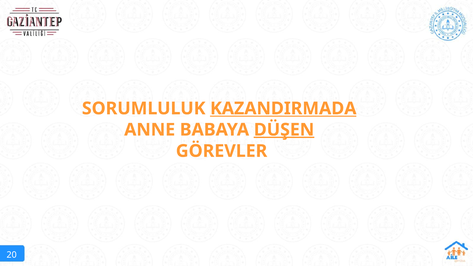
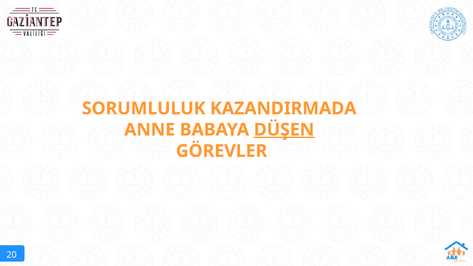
KAZANDIRMADA underline: present -> none
